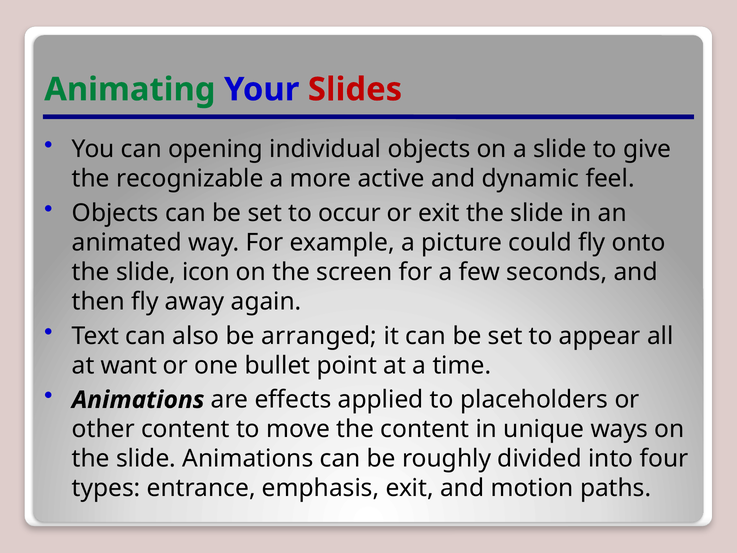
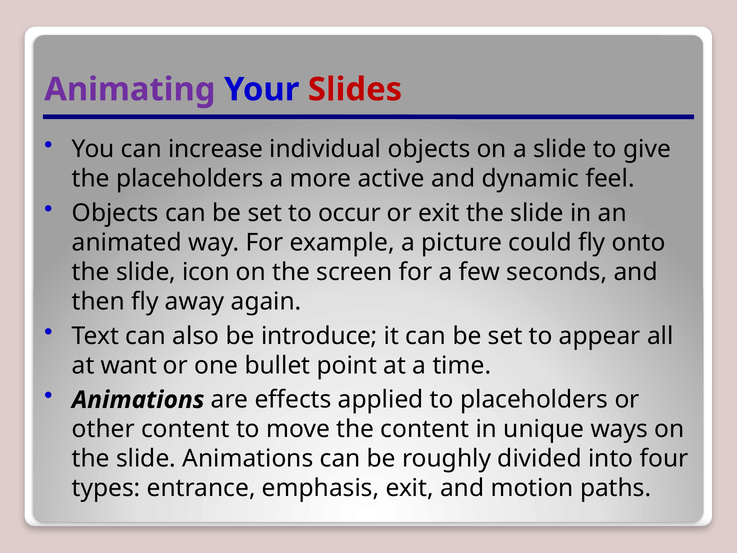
Animating colour: green -> purple
opening: opening -> increase
the recognizable: recognizable -> placeholders
arranged: arranged -> introduce
